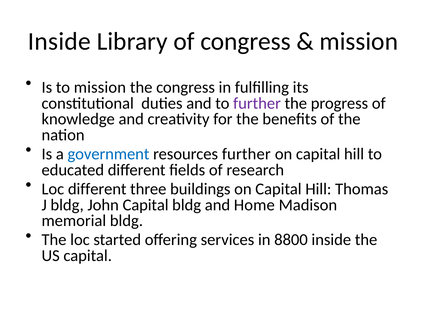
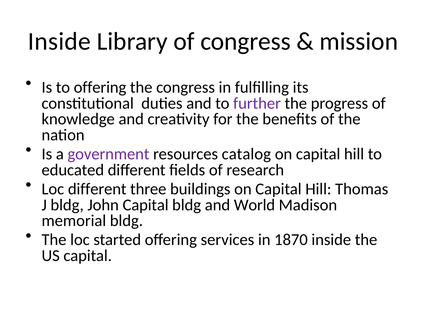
to mission: mission -> offering
government colour: blue -> purple
resources further: further -> catalog
Home: Home -> World
8800: 8800 -> 1870
